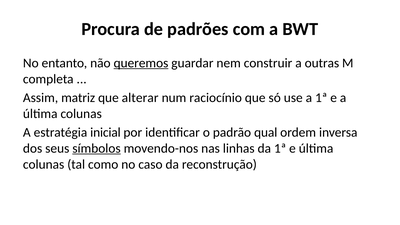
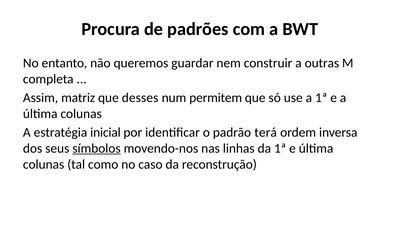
queremos underline: present -> none
alterar: alterar -> desses
raciocínio: raciocínio -> permitem
qual: qual -> terá
